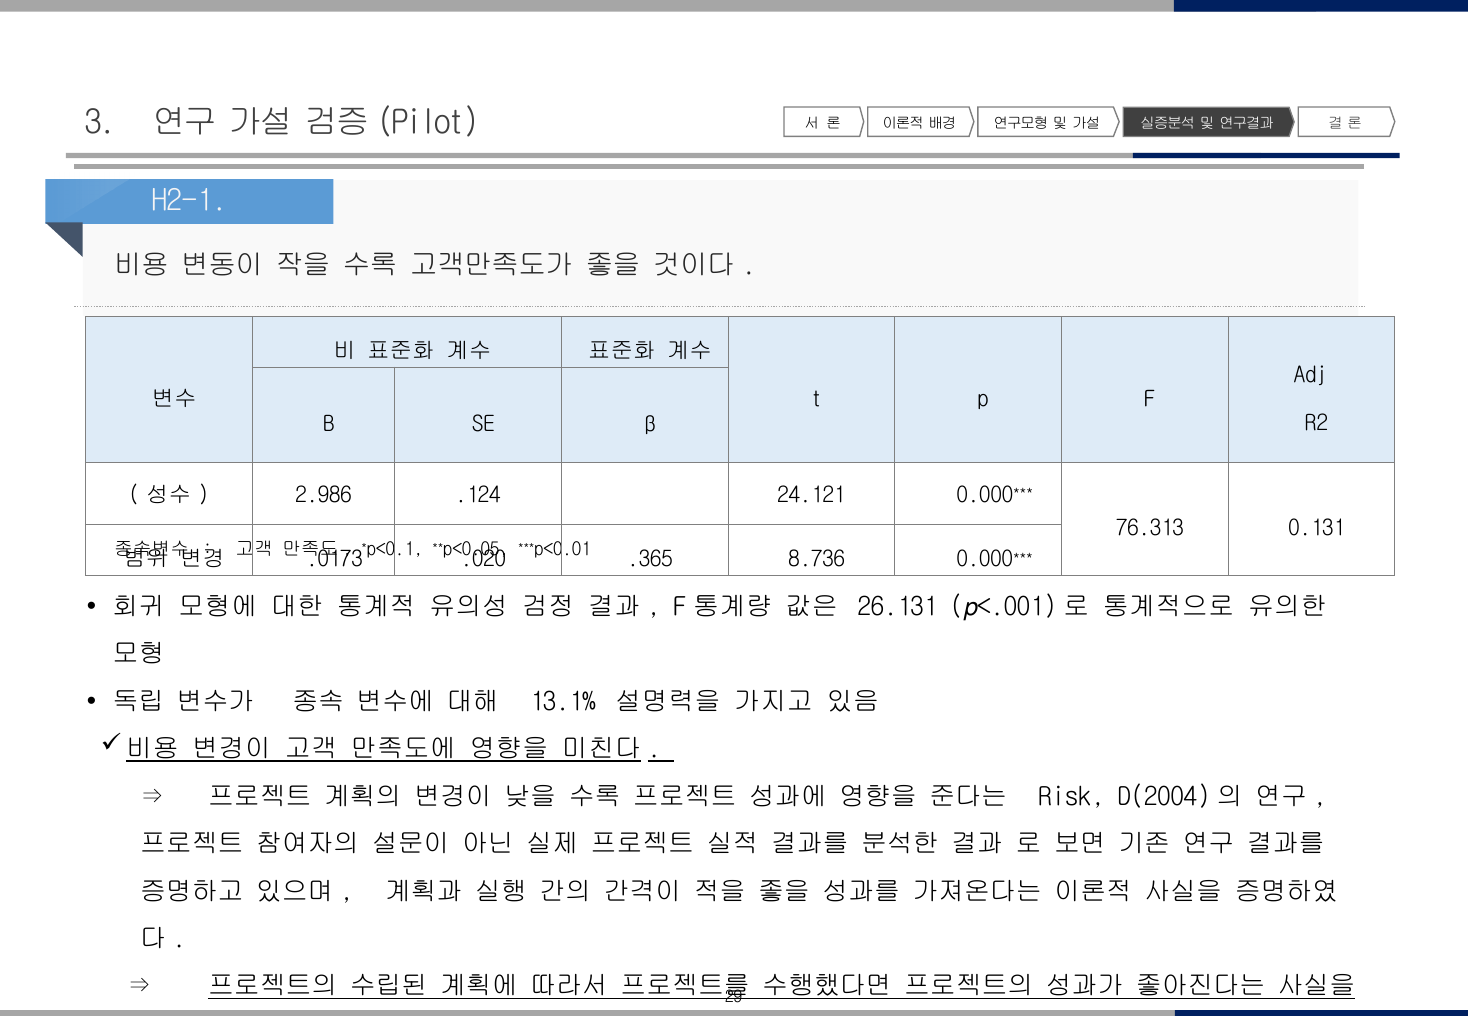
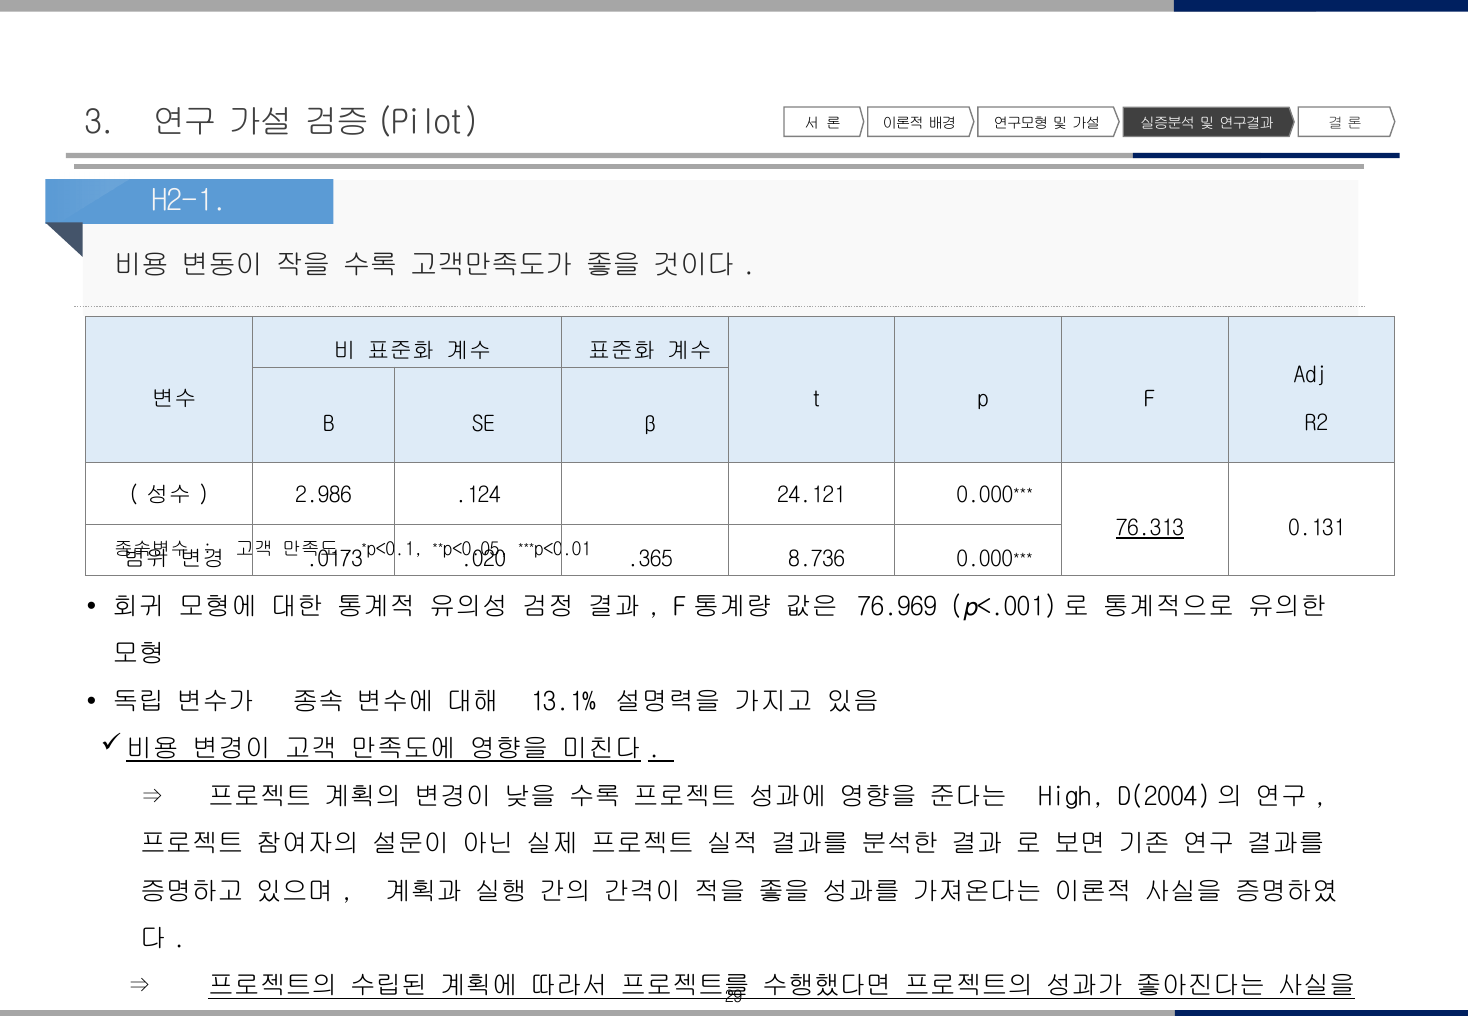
76.313 underline: none -> present
26.131: 26.131 -> 76.969
Risk: Risk -> High
